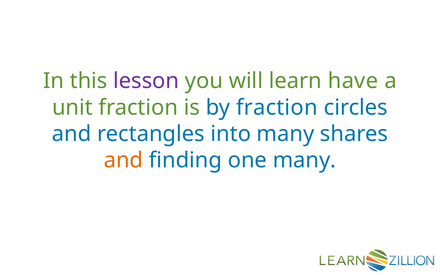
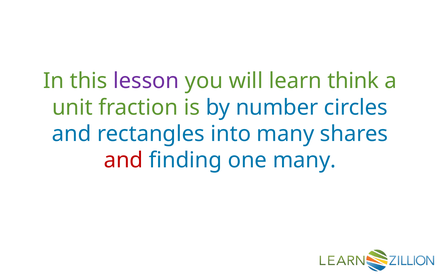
have: have -> think
by fraction: fraction -> number
and at (123, 160) colour: orange -> red
